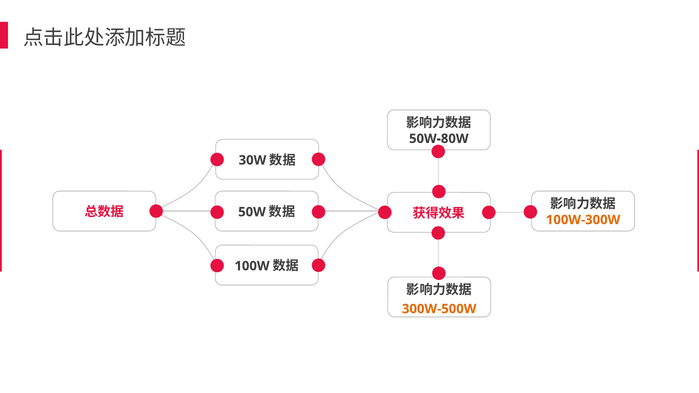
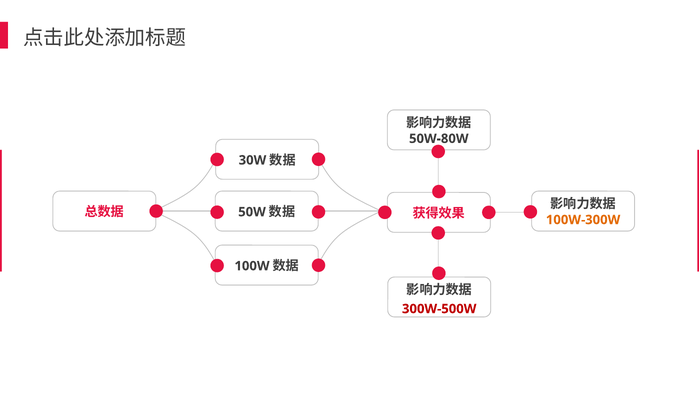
300W-500W colour: orange -> red
